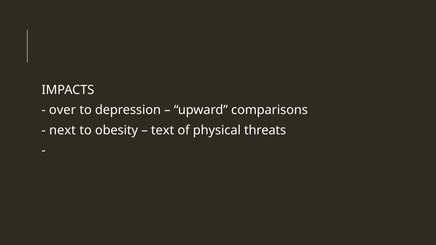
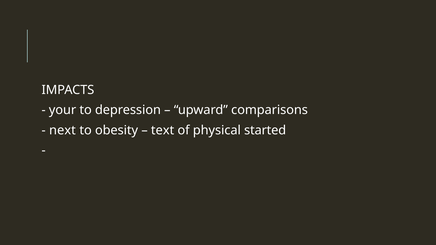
over: over -> your
threats: threats -> started
